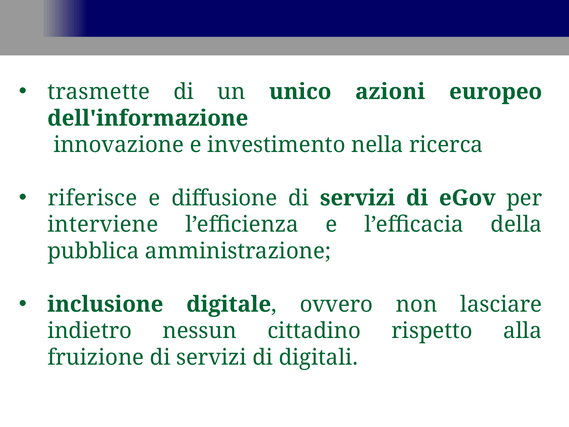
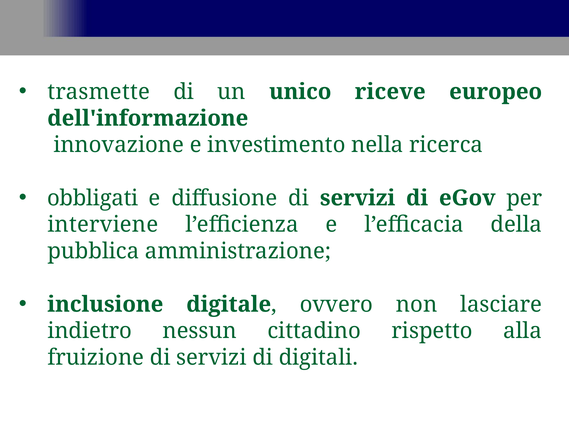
azioni: azioni -> riceve
riferisce: riferisce -> obbligati
